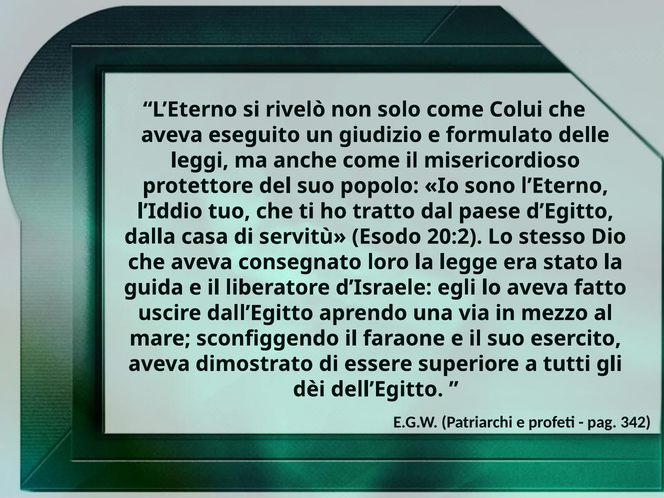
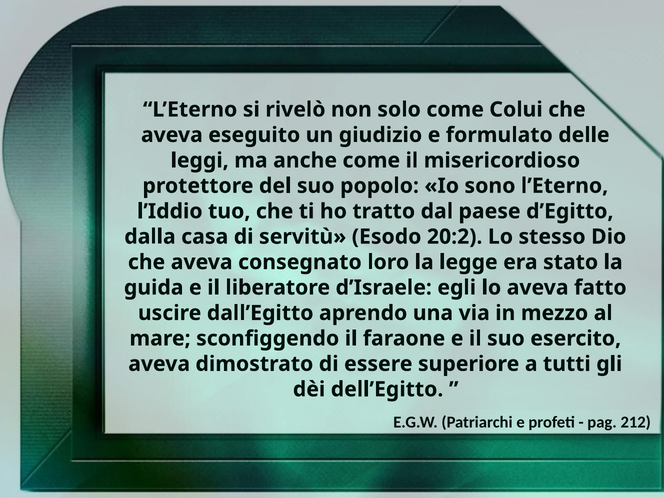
342: 342 -> 212
